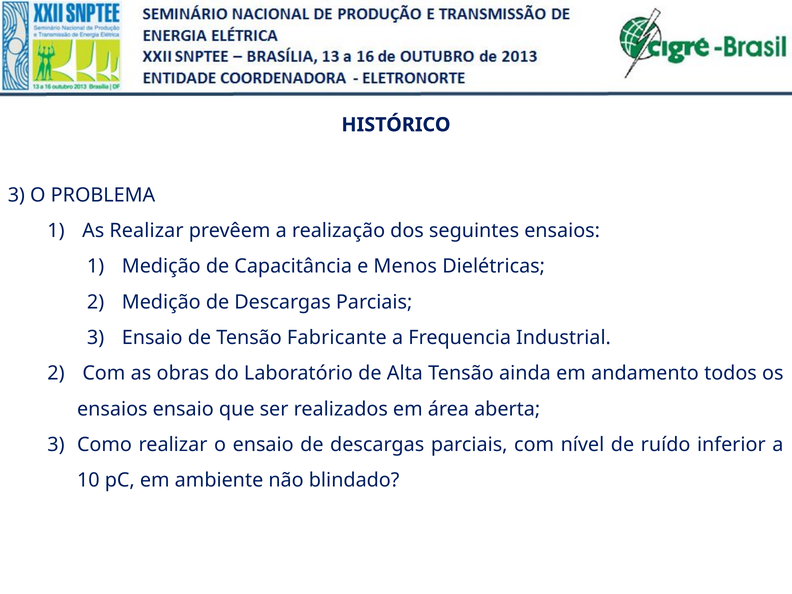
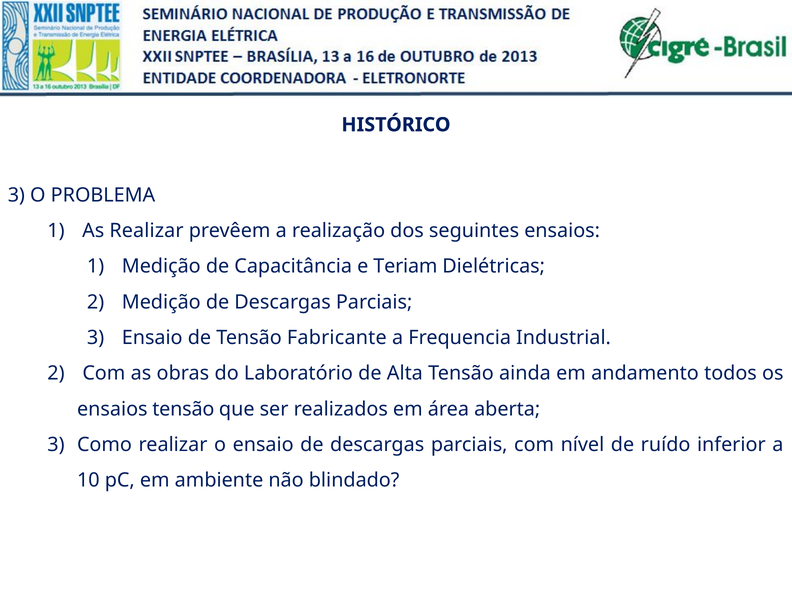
Menos: Menos -> Teriam
ensaios ensaio: ensaio -> tensão
